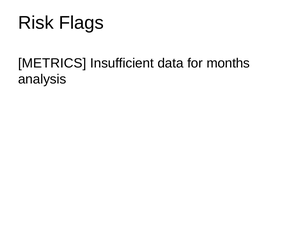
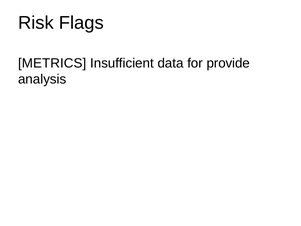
months: months -> provide
